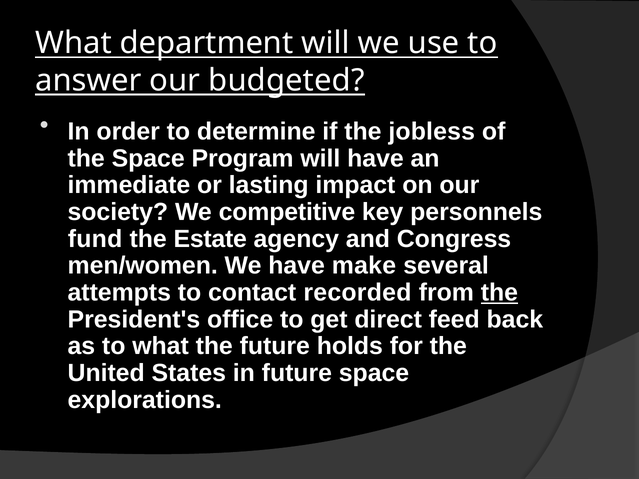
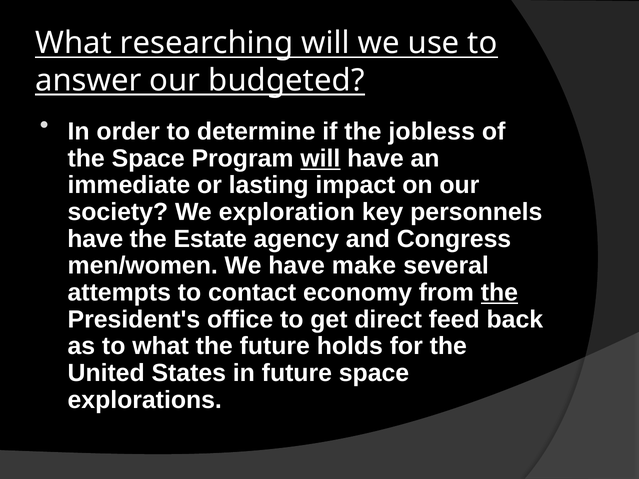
department: department -> researching
will at (320, 158) underline: none -> present
competitive: competitive -> exploration
fund at (95, 239): fund -> have
recorded: recorded -> economy
